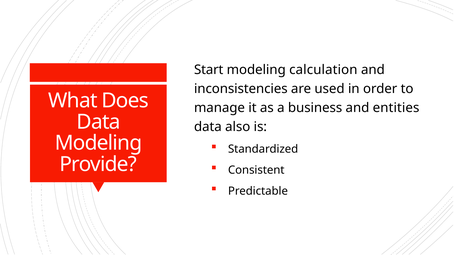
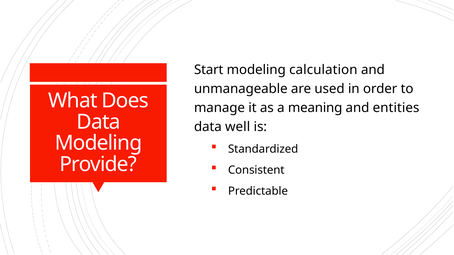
inconsistencies: inconsistencies -> unmanageable
business: business -> meaning
also: also -> well
